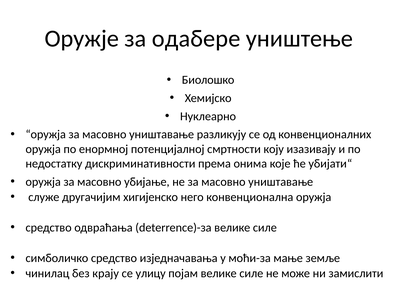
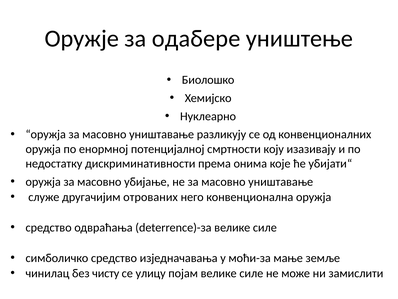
хигијенско: хигијенско -> отрованих
крају: крају -> чисту
